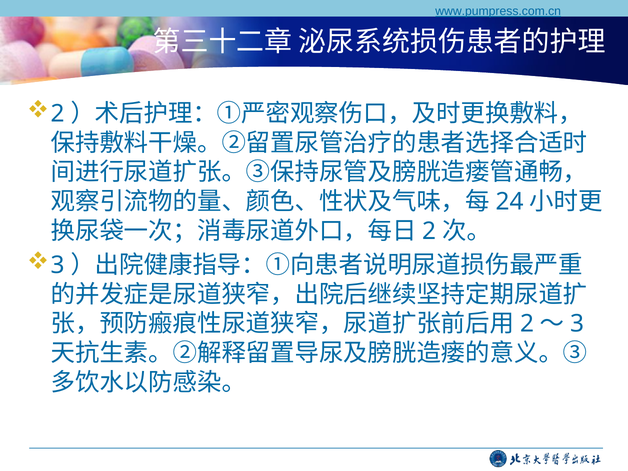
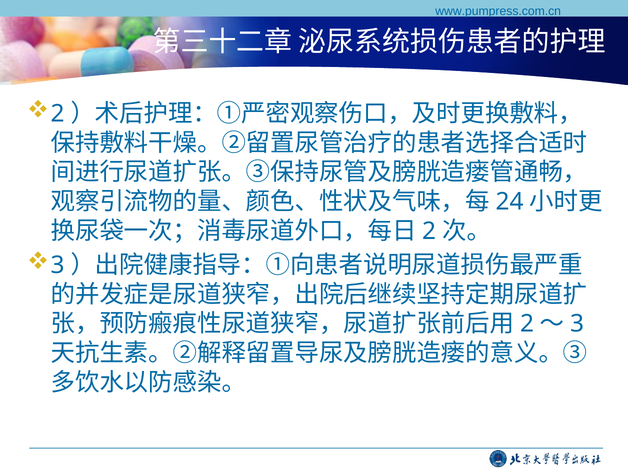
www.pumpress.com.cn underline: present -> none
